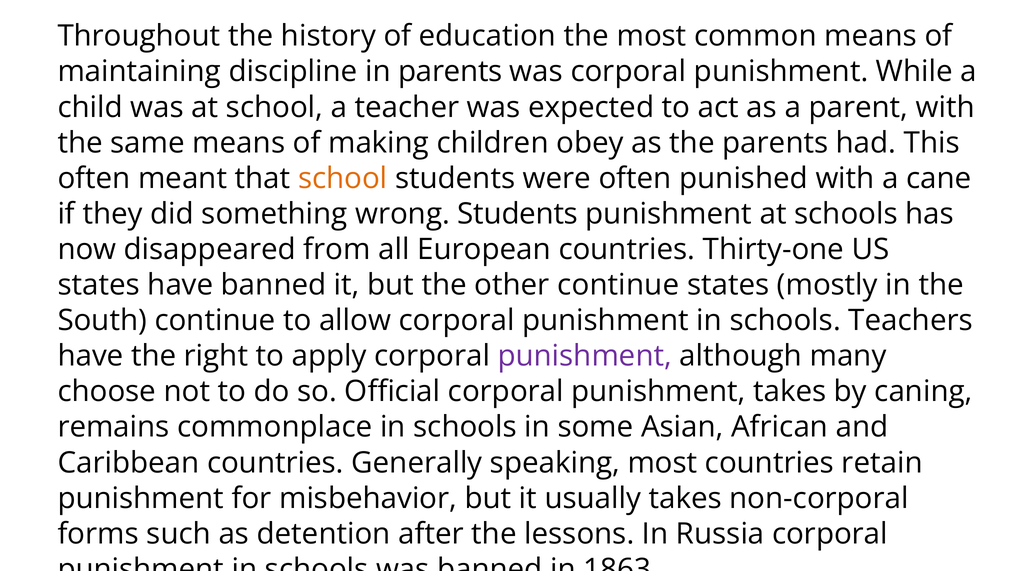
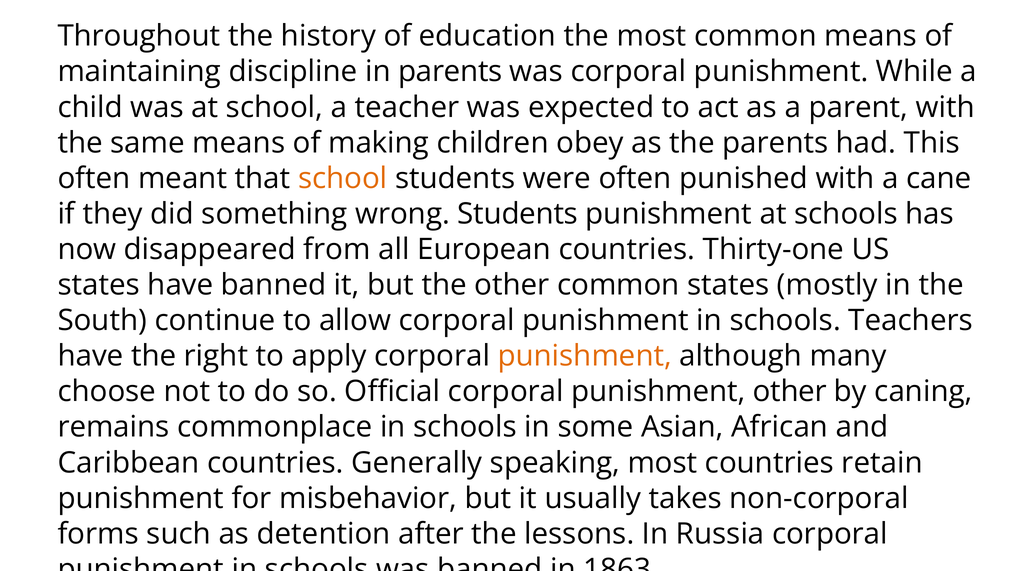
other continue: continue -> common
punishment at (585, 356) colour: purple -> orange
punishment takes: takes -> other
